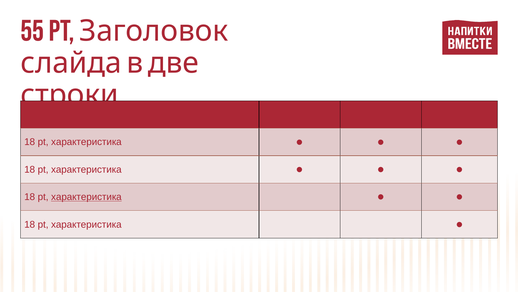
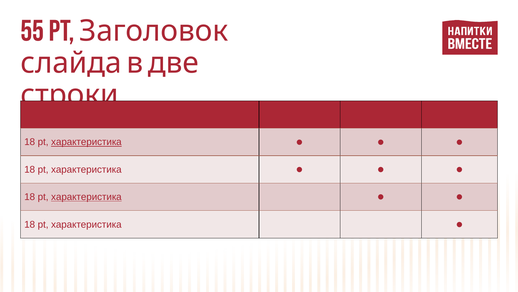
характеристика at (86, 142) underline: none -> present
